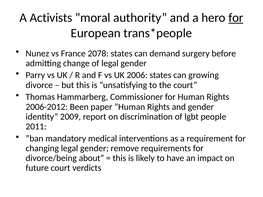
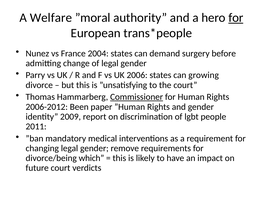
Activists: Activists -> Welfare
2078: 2078 -> 2004
Commissioner underline: none -> present
about: about -> which
